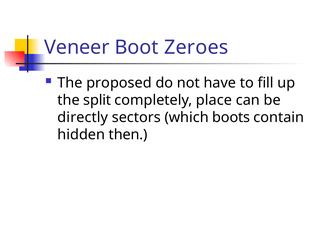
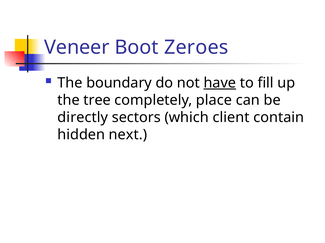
proposed: proposed -> boundary
have underline: none -> present
split: split -> tree
boots: boots -> client
then: then -> next
